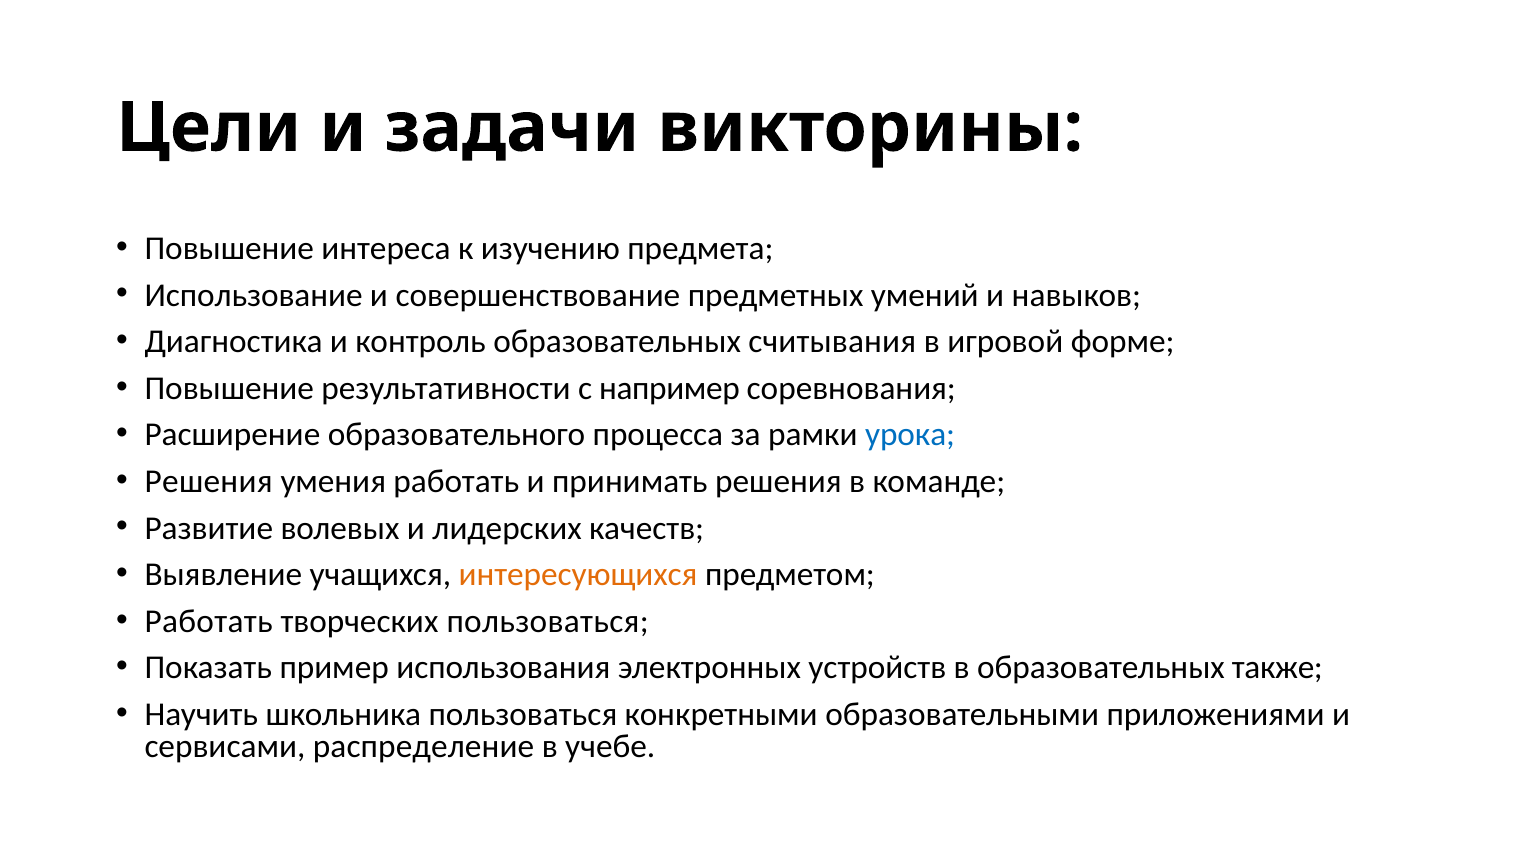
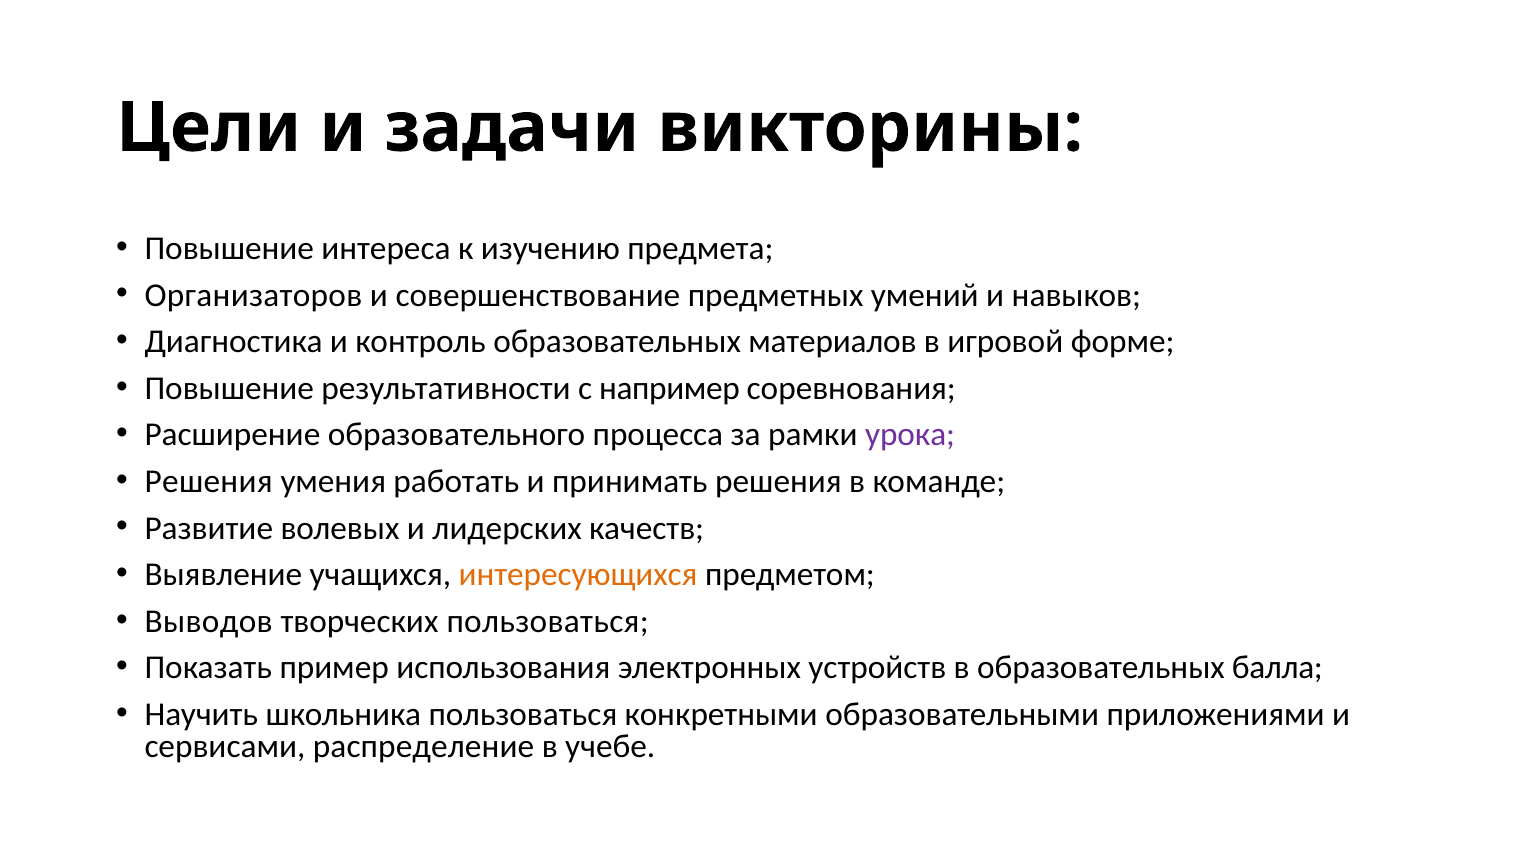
Использование: Использование -> Организаторов
считывания: считывания -> материалов
урока colour: blue -> purple
Работать at (209, 621): Работать -> Выводов
также: также -> балла
